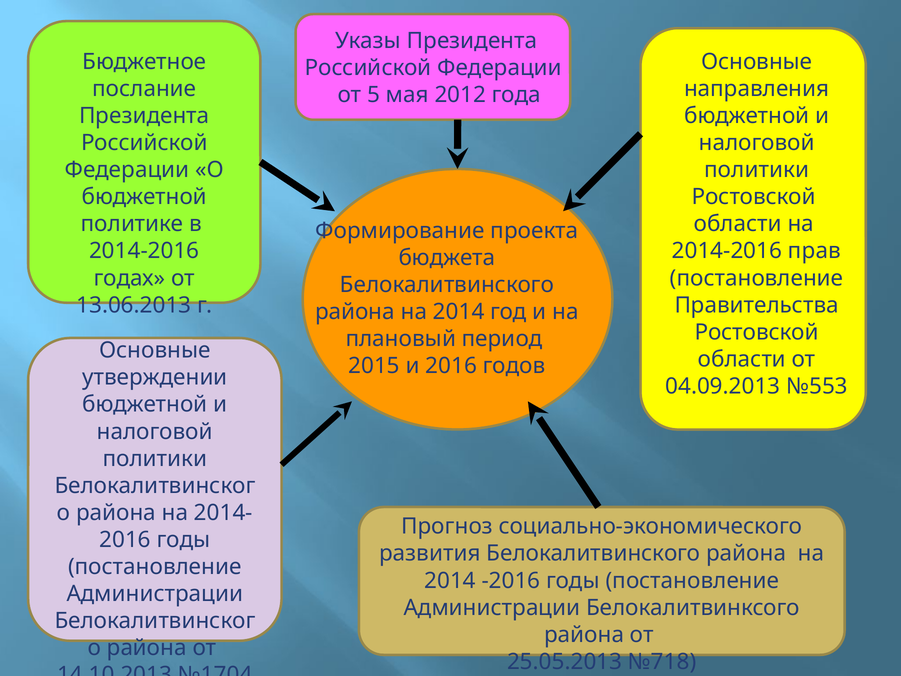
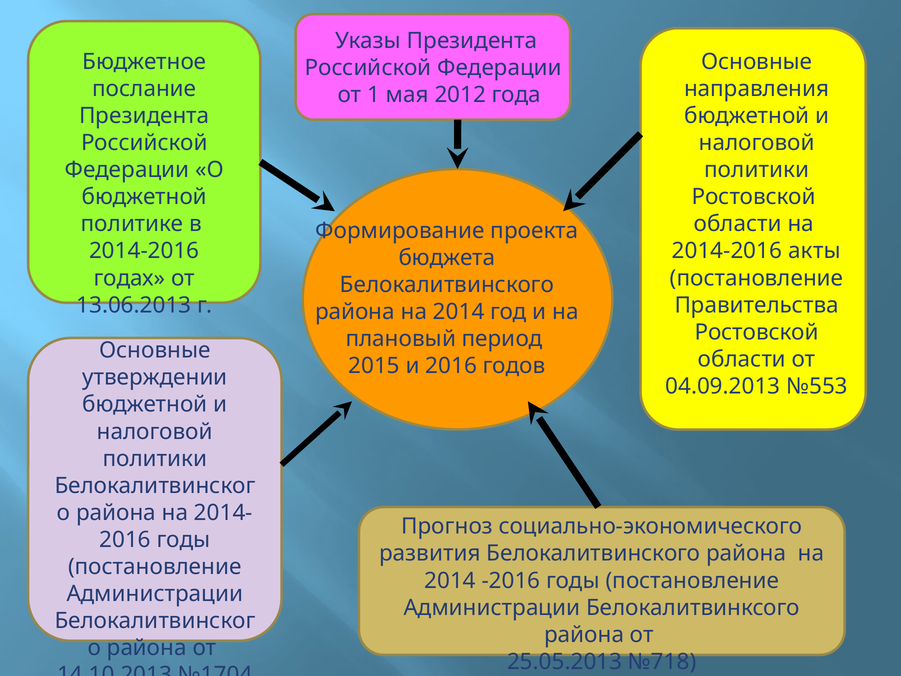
5: 5 -> 1
прав: прав -> акты
